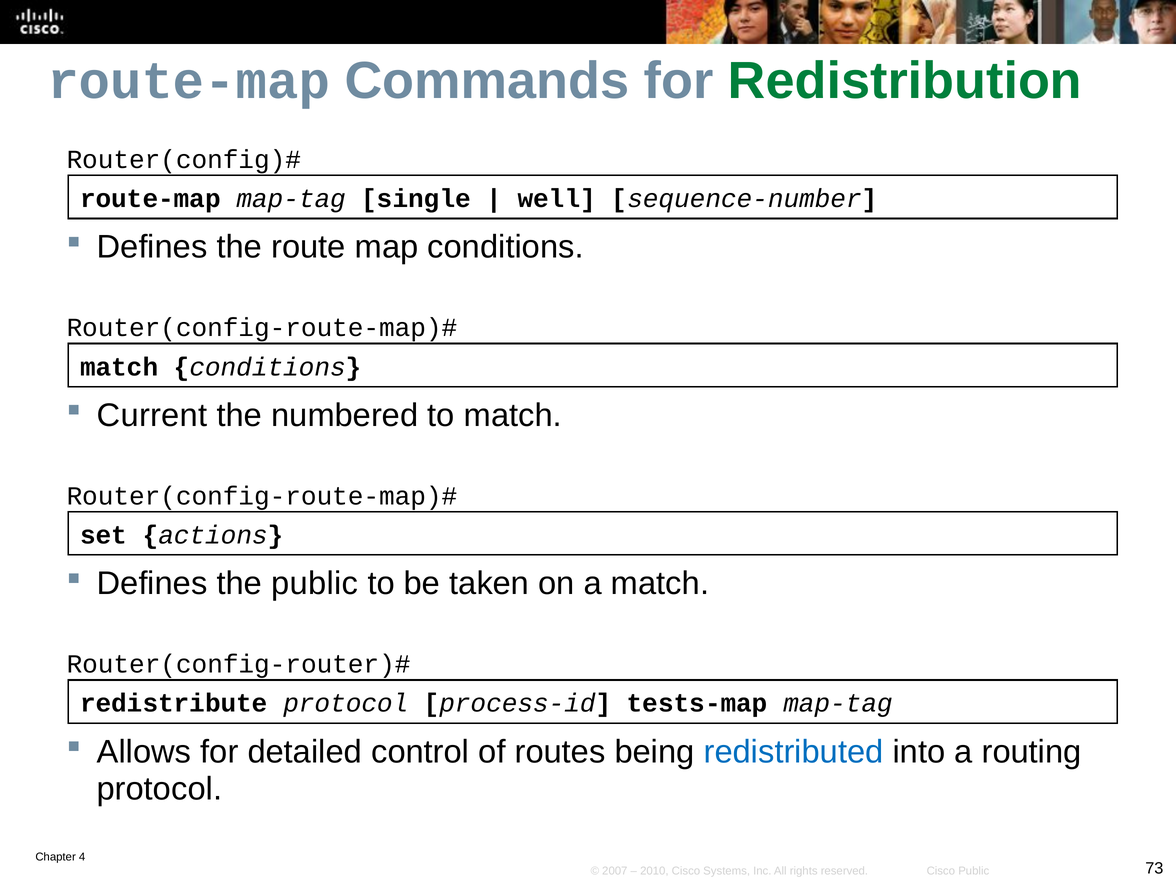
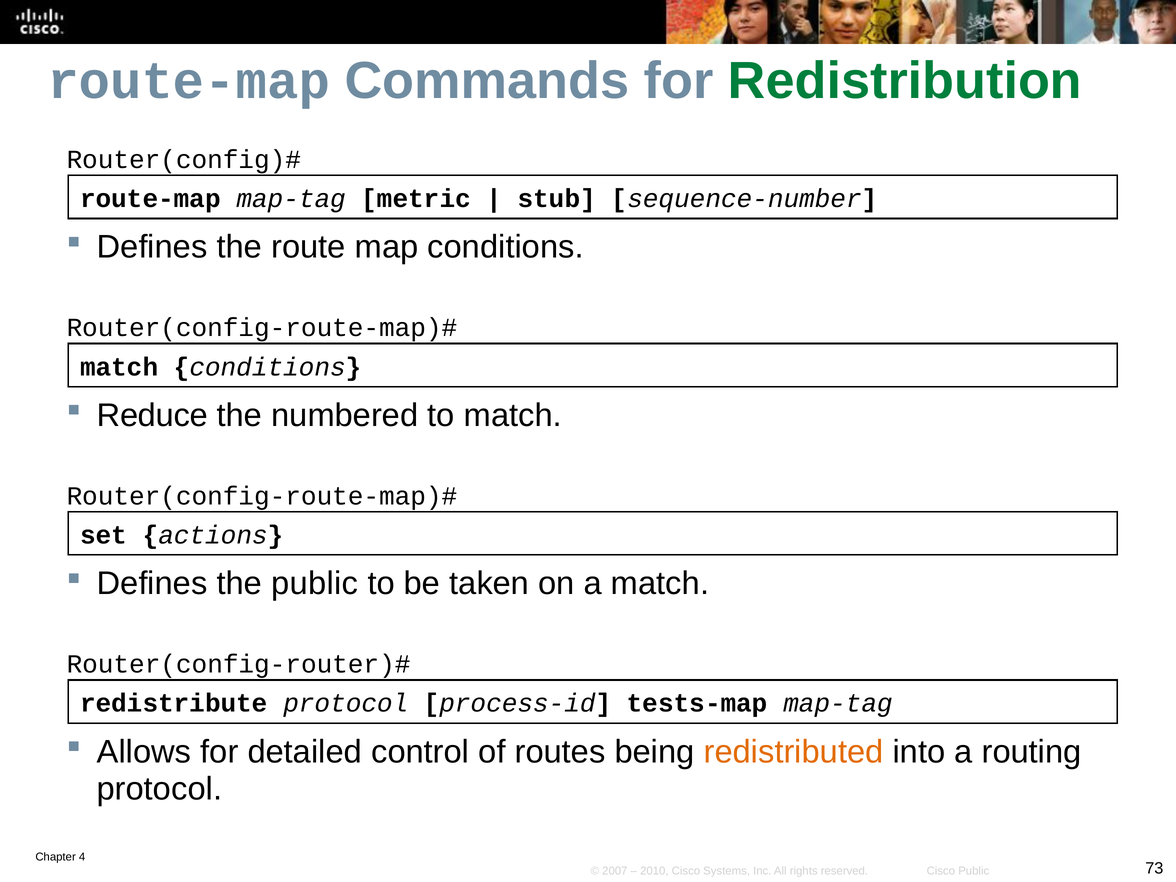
single: single -> metric
well: well -> stub
Current: Current -> Reduce
redistributed colour: blue -> orange
